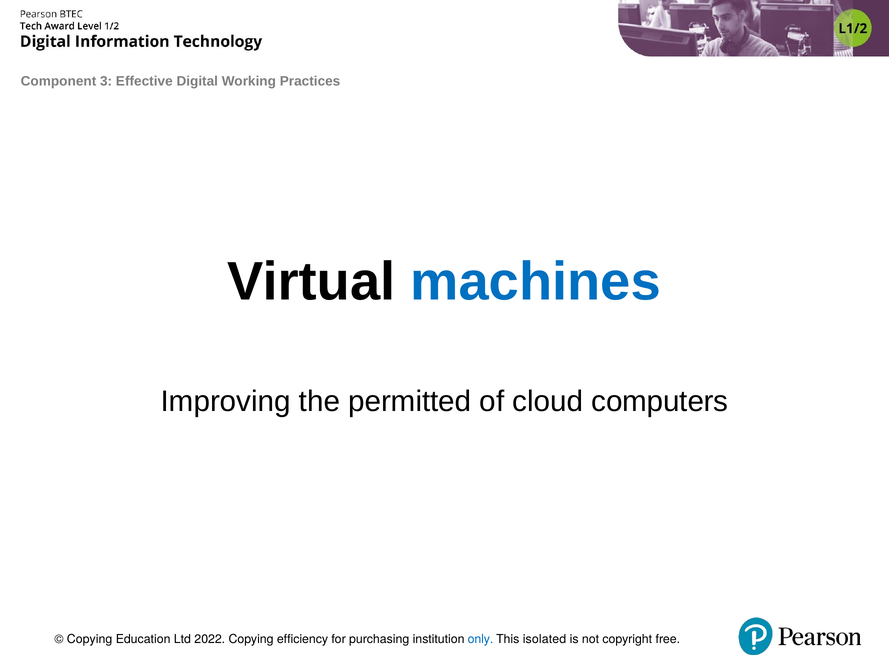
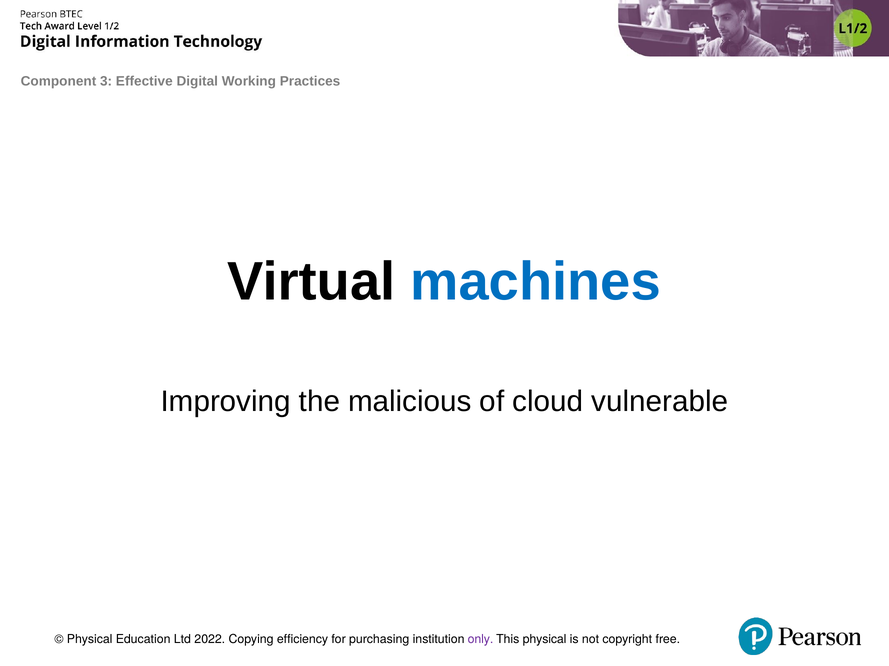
permitted: permitted -> malicious
computers: computers -> vulnerable
Copying at (90, 640): Copying -> Physical
only colour: blue -> purple
This isolated: isolated -> physical
